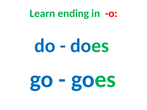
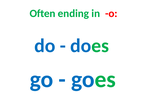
Learn: Learn -> Often
